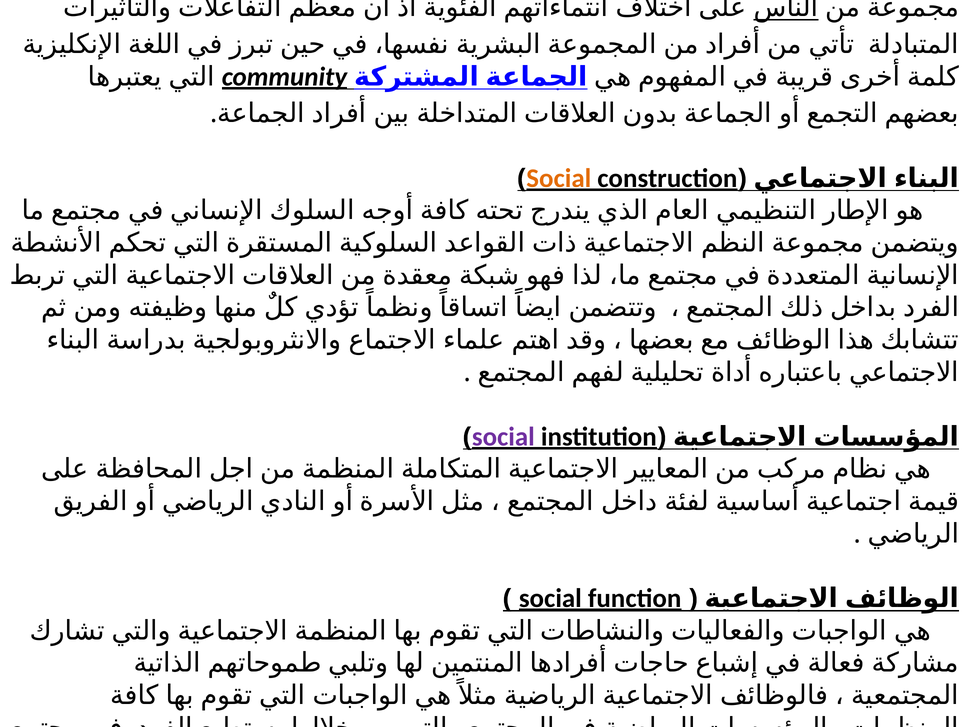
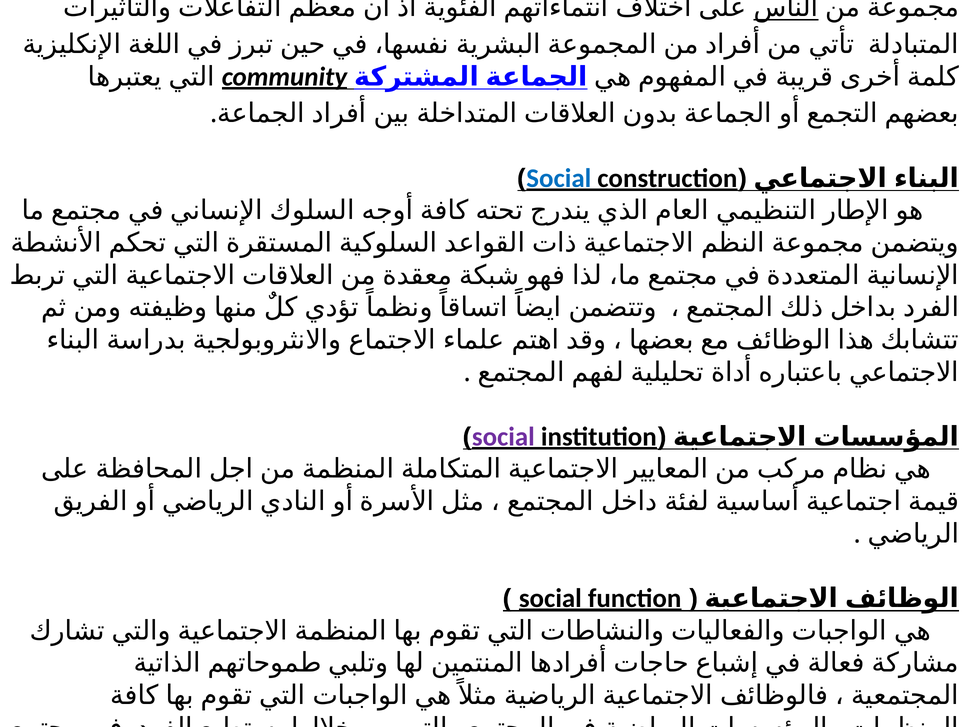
Social at (559, 178) colour: orange -> blue
